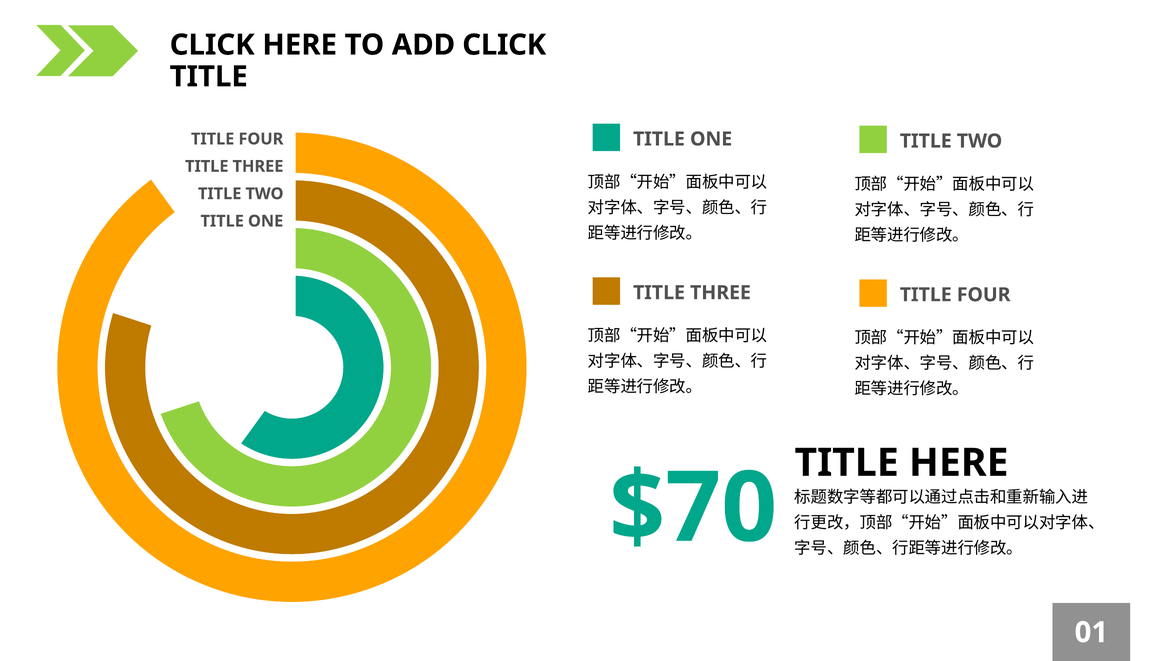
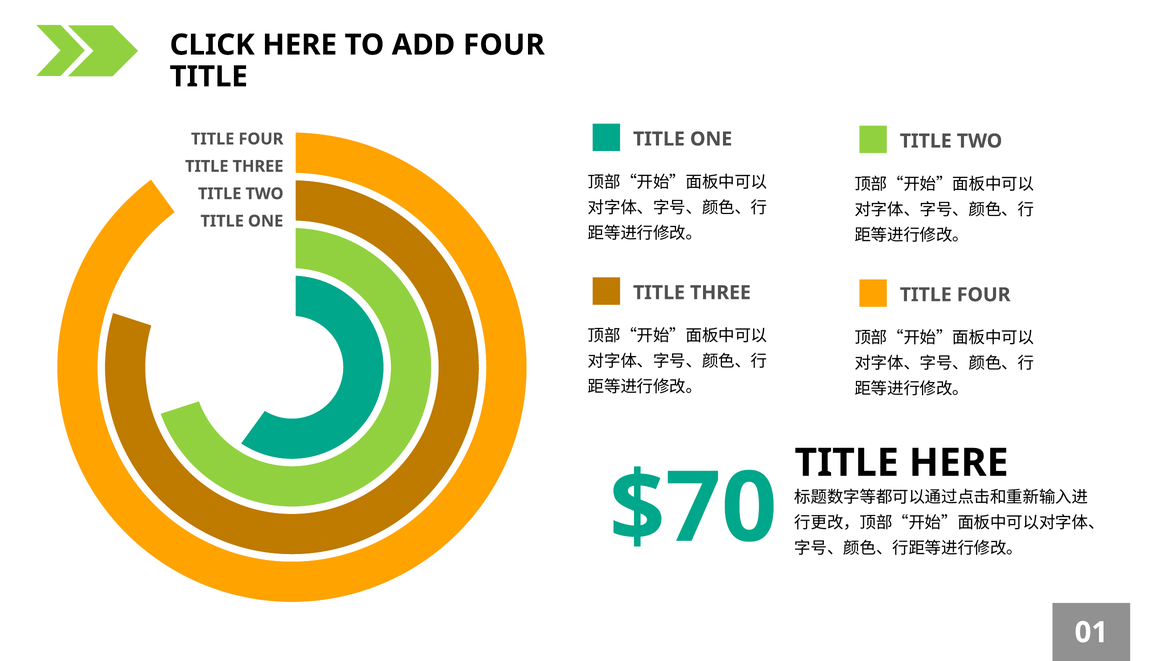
ADD CLICK: CLICK -> FOUR
